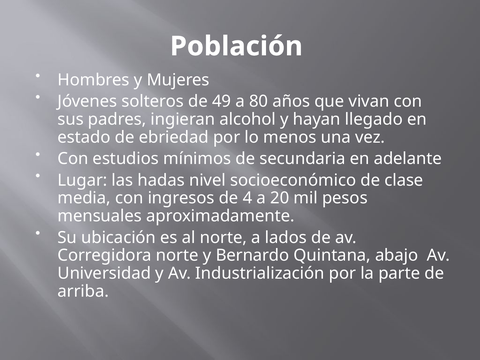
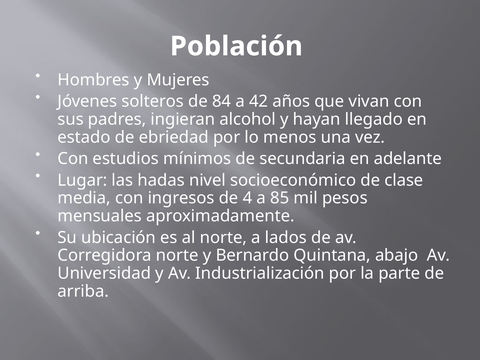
49: 49 -> 84
80: 80 -> 42
20: 20 -> 85
